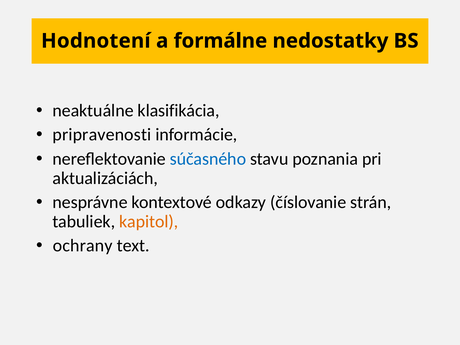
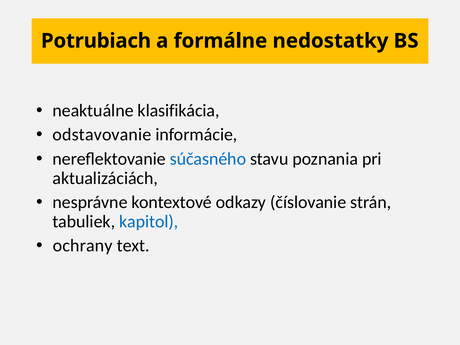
Hodnotení: Hodnotení -> Potrubiach
pripravenosti: pripravenosti -> odstavovanie
kapitol colour: orange -> blue
